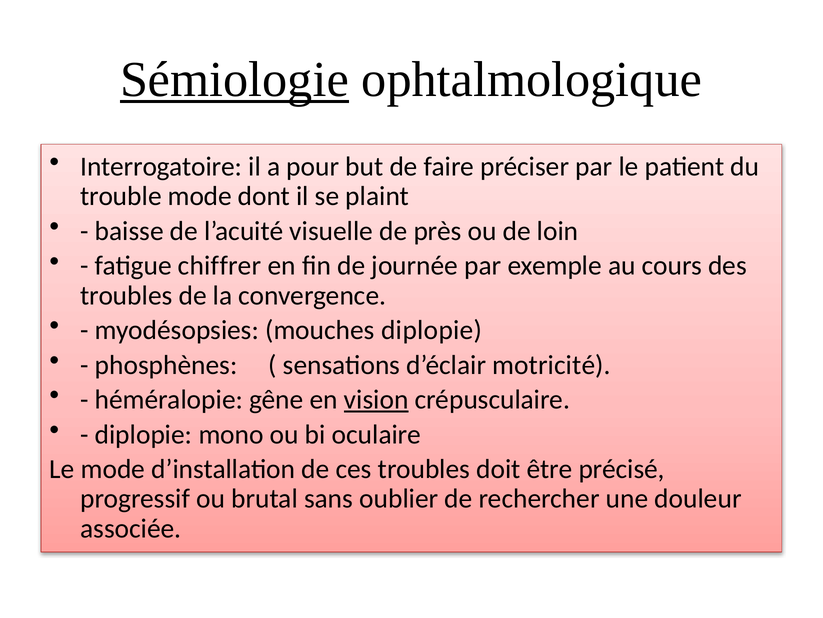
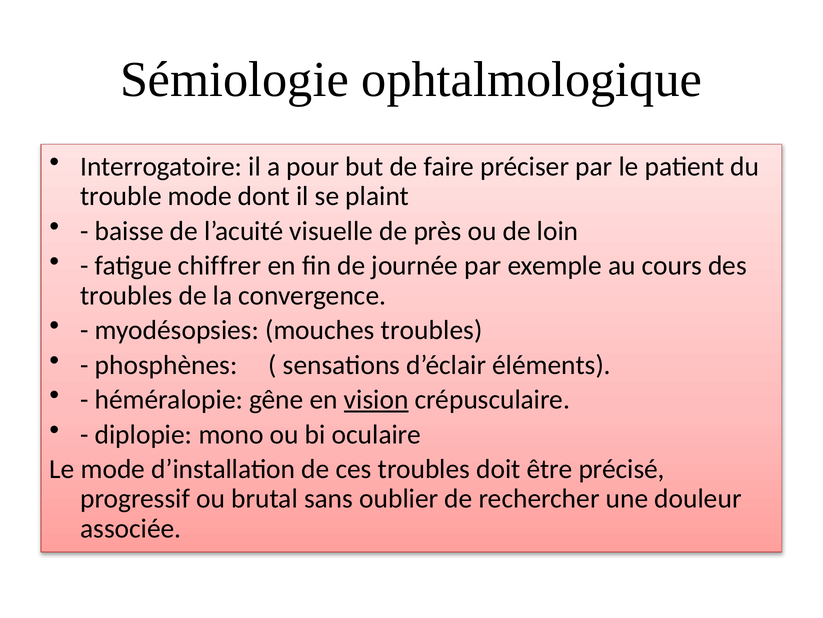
Sémiologie underline: present -> none
mouches diplopie: diplopie -> troubles
motricité: motricité -> éléments
